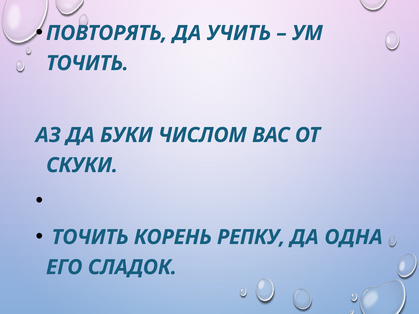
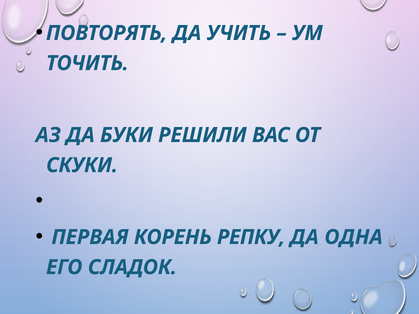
ЧИСЛОМ: ЧИСЛОМ -> РЕШИЛИ
ТОЧИТЬ at (90, 237): ТОЧИТЬ -> ПЕРВАЯ
